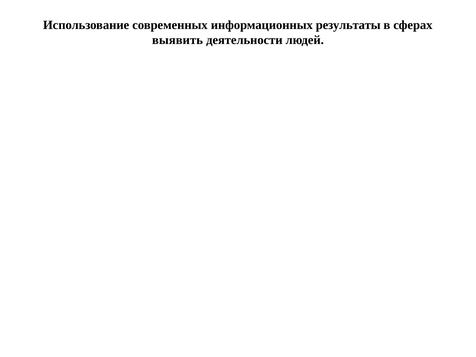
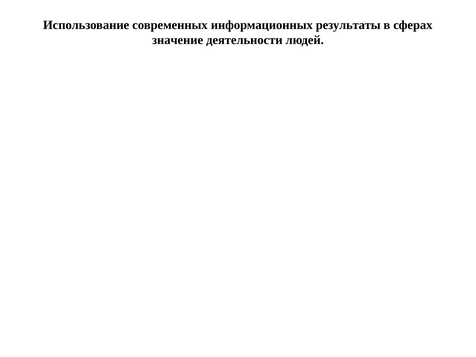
выявить: выявить -> значение
